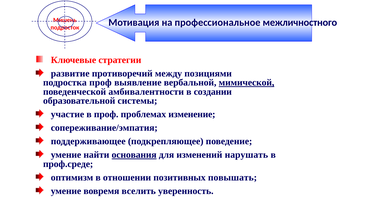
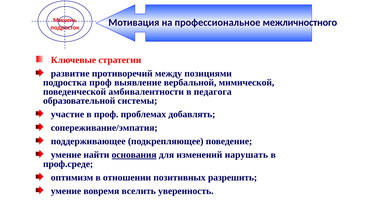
мимической underline: present -> none
создании: создании -> педагога
изменение: изменение -> добавлять
повышать: повышать -> разрешить
